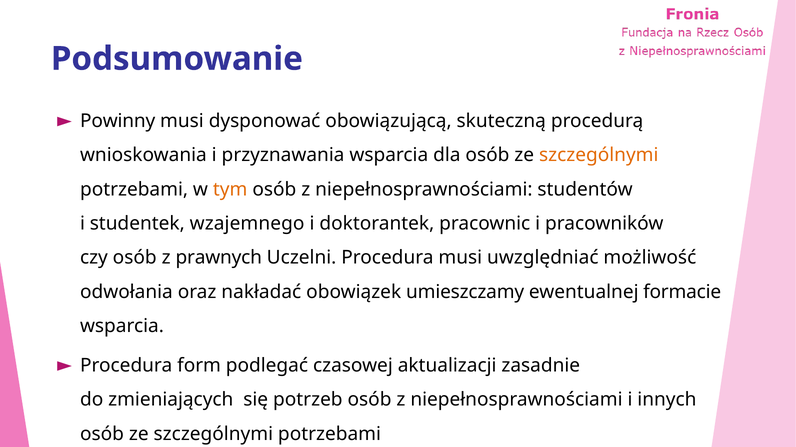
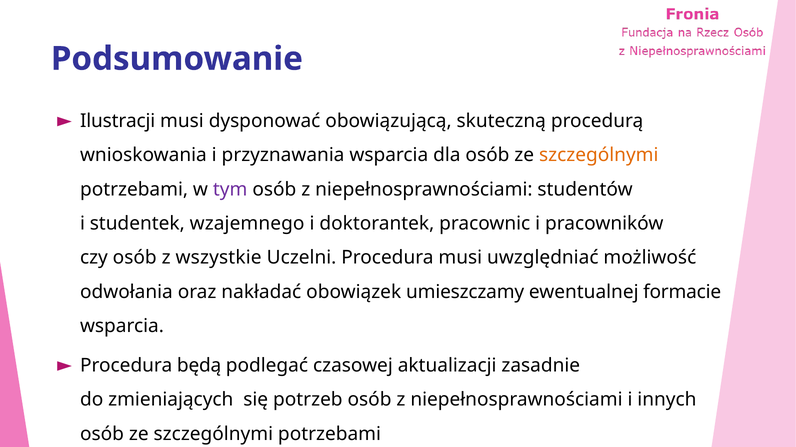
Powinny: Powinny -> Ilustracji
tym colour: orange -> purple
prawnych: prawnych -> wszystkie
form: form -> będą
